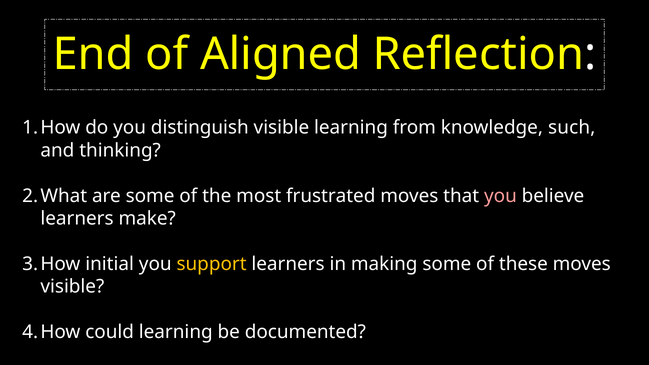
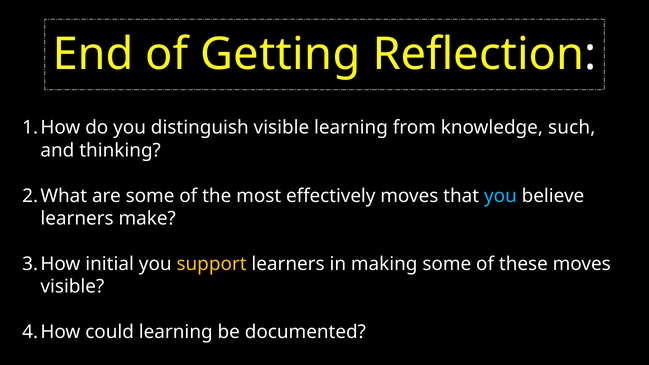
Aligned: Aligned -> Getting
frustrated: frustrated -> effectively
you at (500, 196) colour: pink -> light blue
